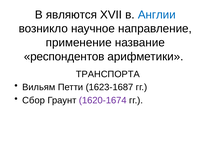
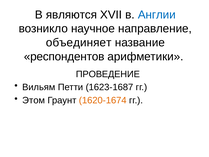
применение: применение -> объединяет
ТРАНСПОРТА: ТРАНСПОРТА -> ПРОВЕДЕНИЕ
Сбор: Сбор -> Этом
1620-1674 colour: purple -> orange
